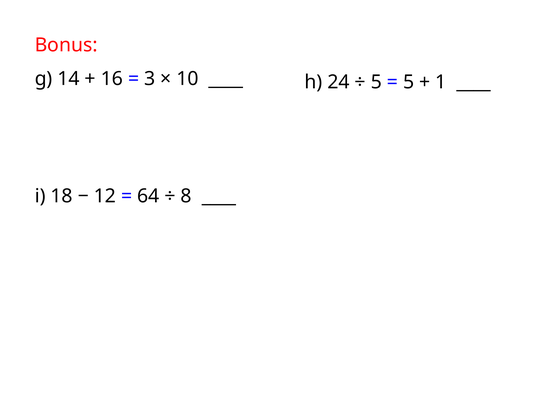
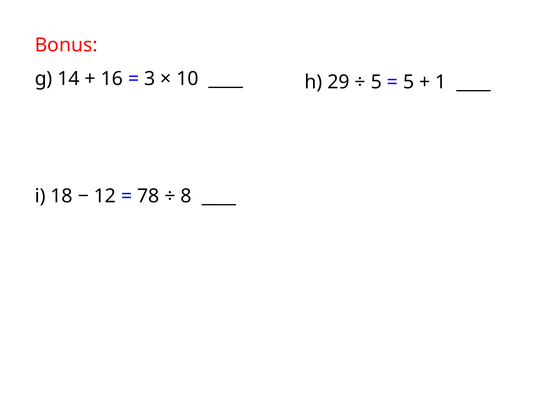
24: 24 -> 29
64: 64 -> 78
